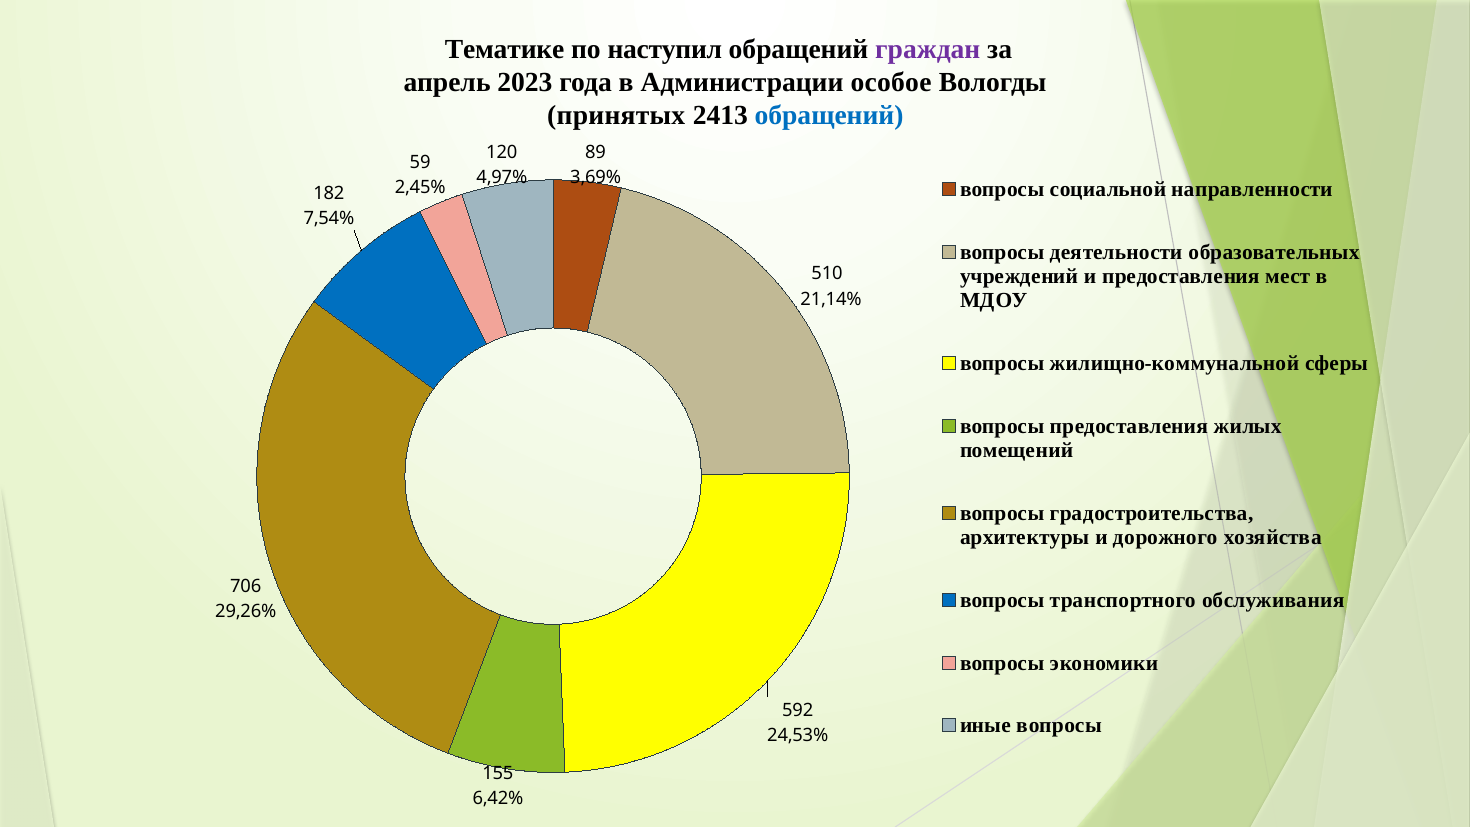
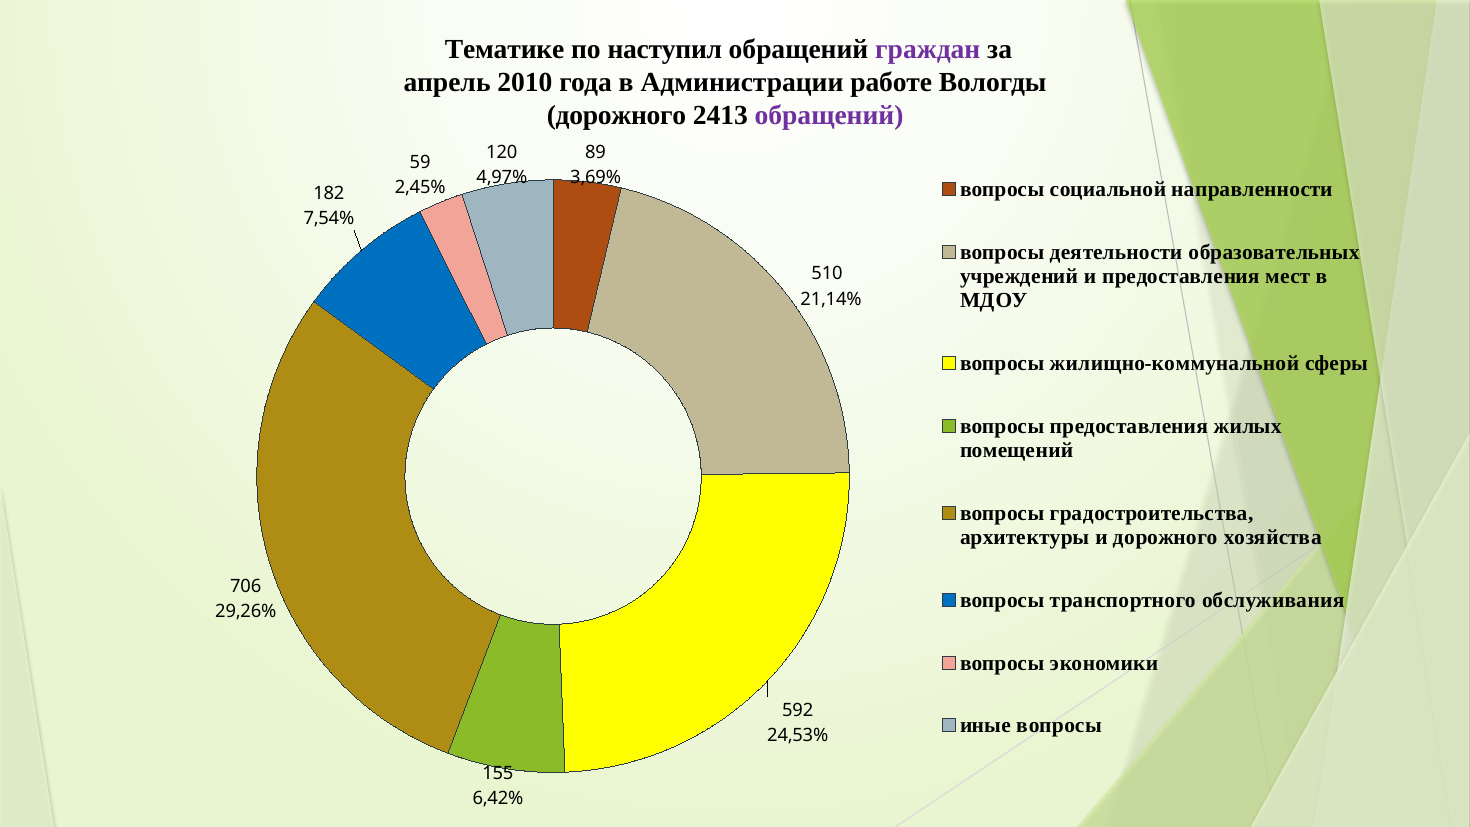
2023: 2023 -> 2010
особое: особое -> работе
принятых at (616, 116): принятых -> дорожного
обращений at (829, 116) colour: blue -> purple
